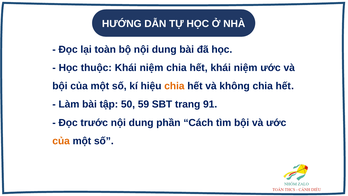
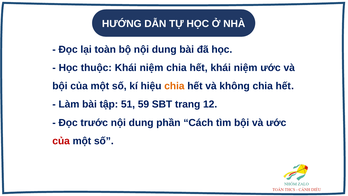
50: 50 -> 51
91: 91 -> 12
của at (61, 141) colour: orange -> red
